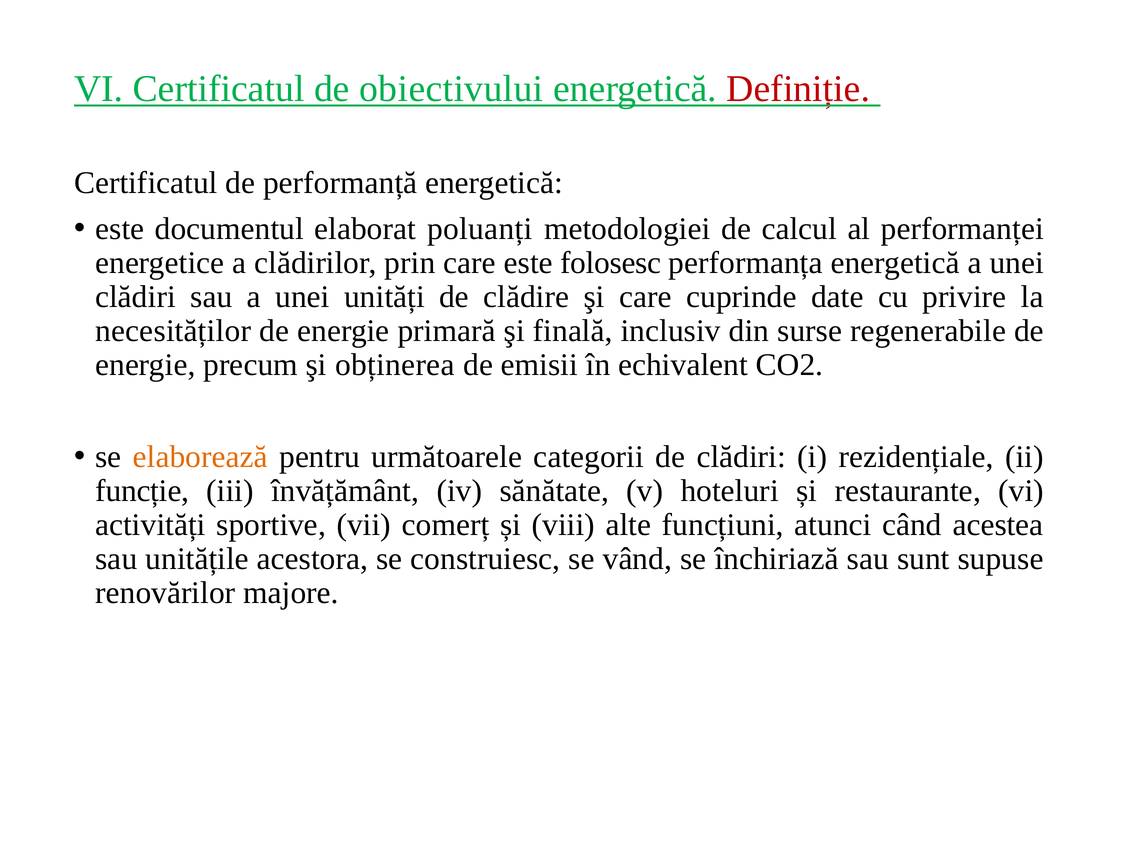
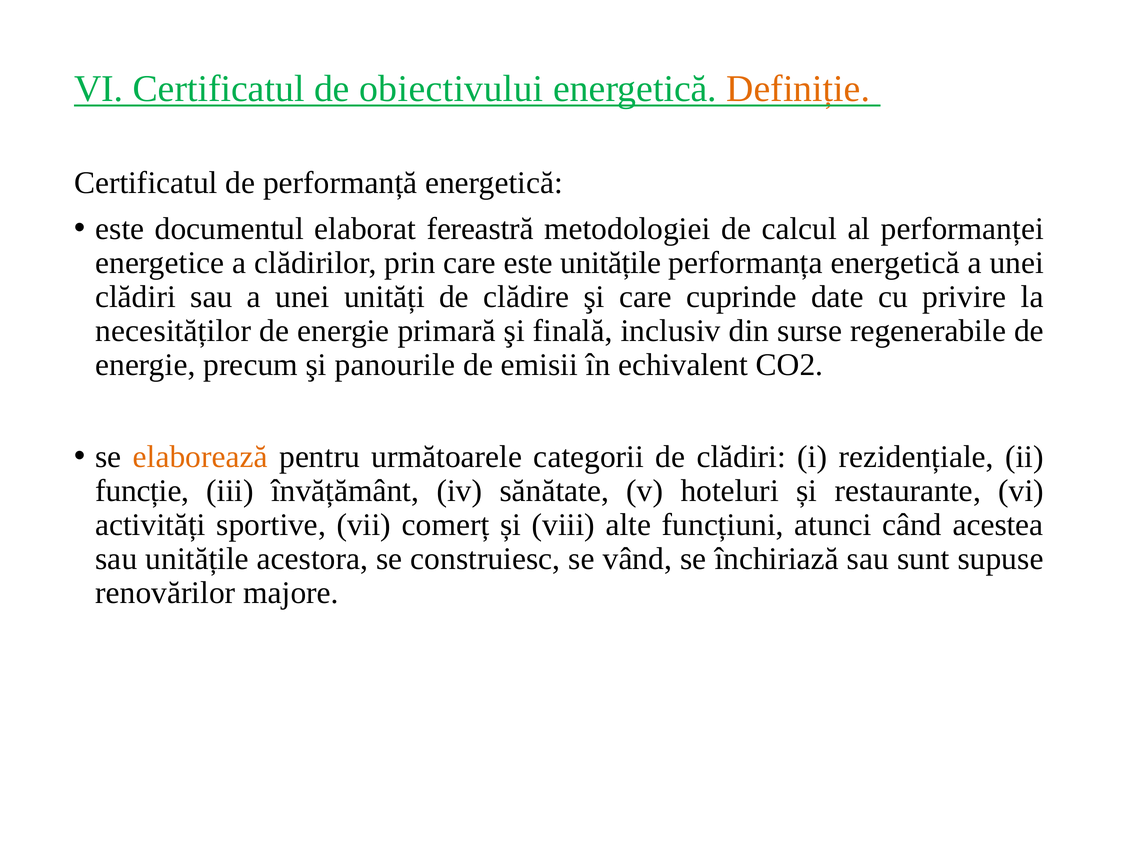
Definiție colour: red -> orange
poluanți: poluanți -> fereastră
este folosesc: folosesc -> unitățile
obținerea: obținerea -> panourile
